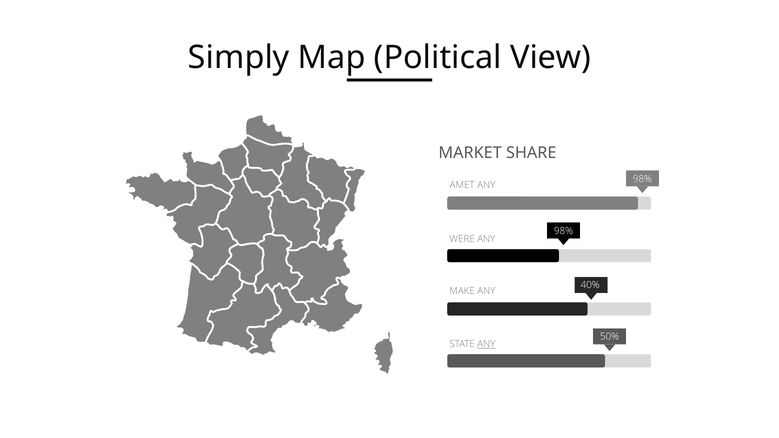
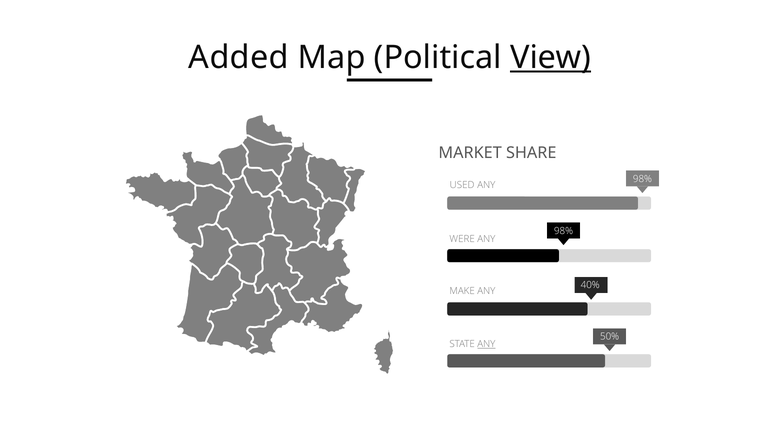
Simply: Simply -> Added
View underline: none -> present
AMET: AMET -> USED
